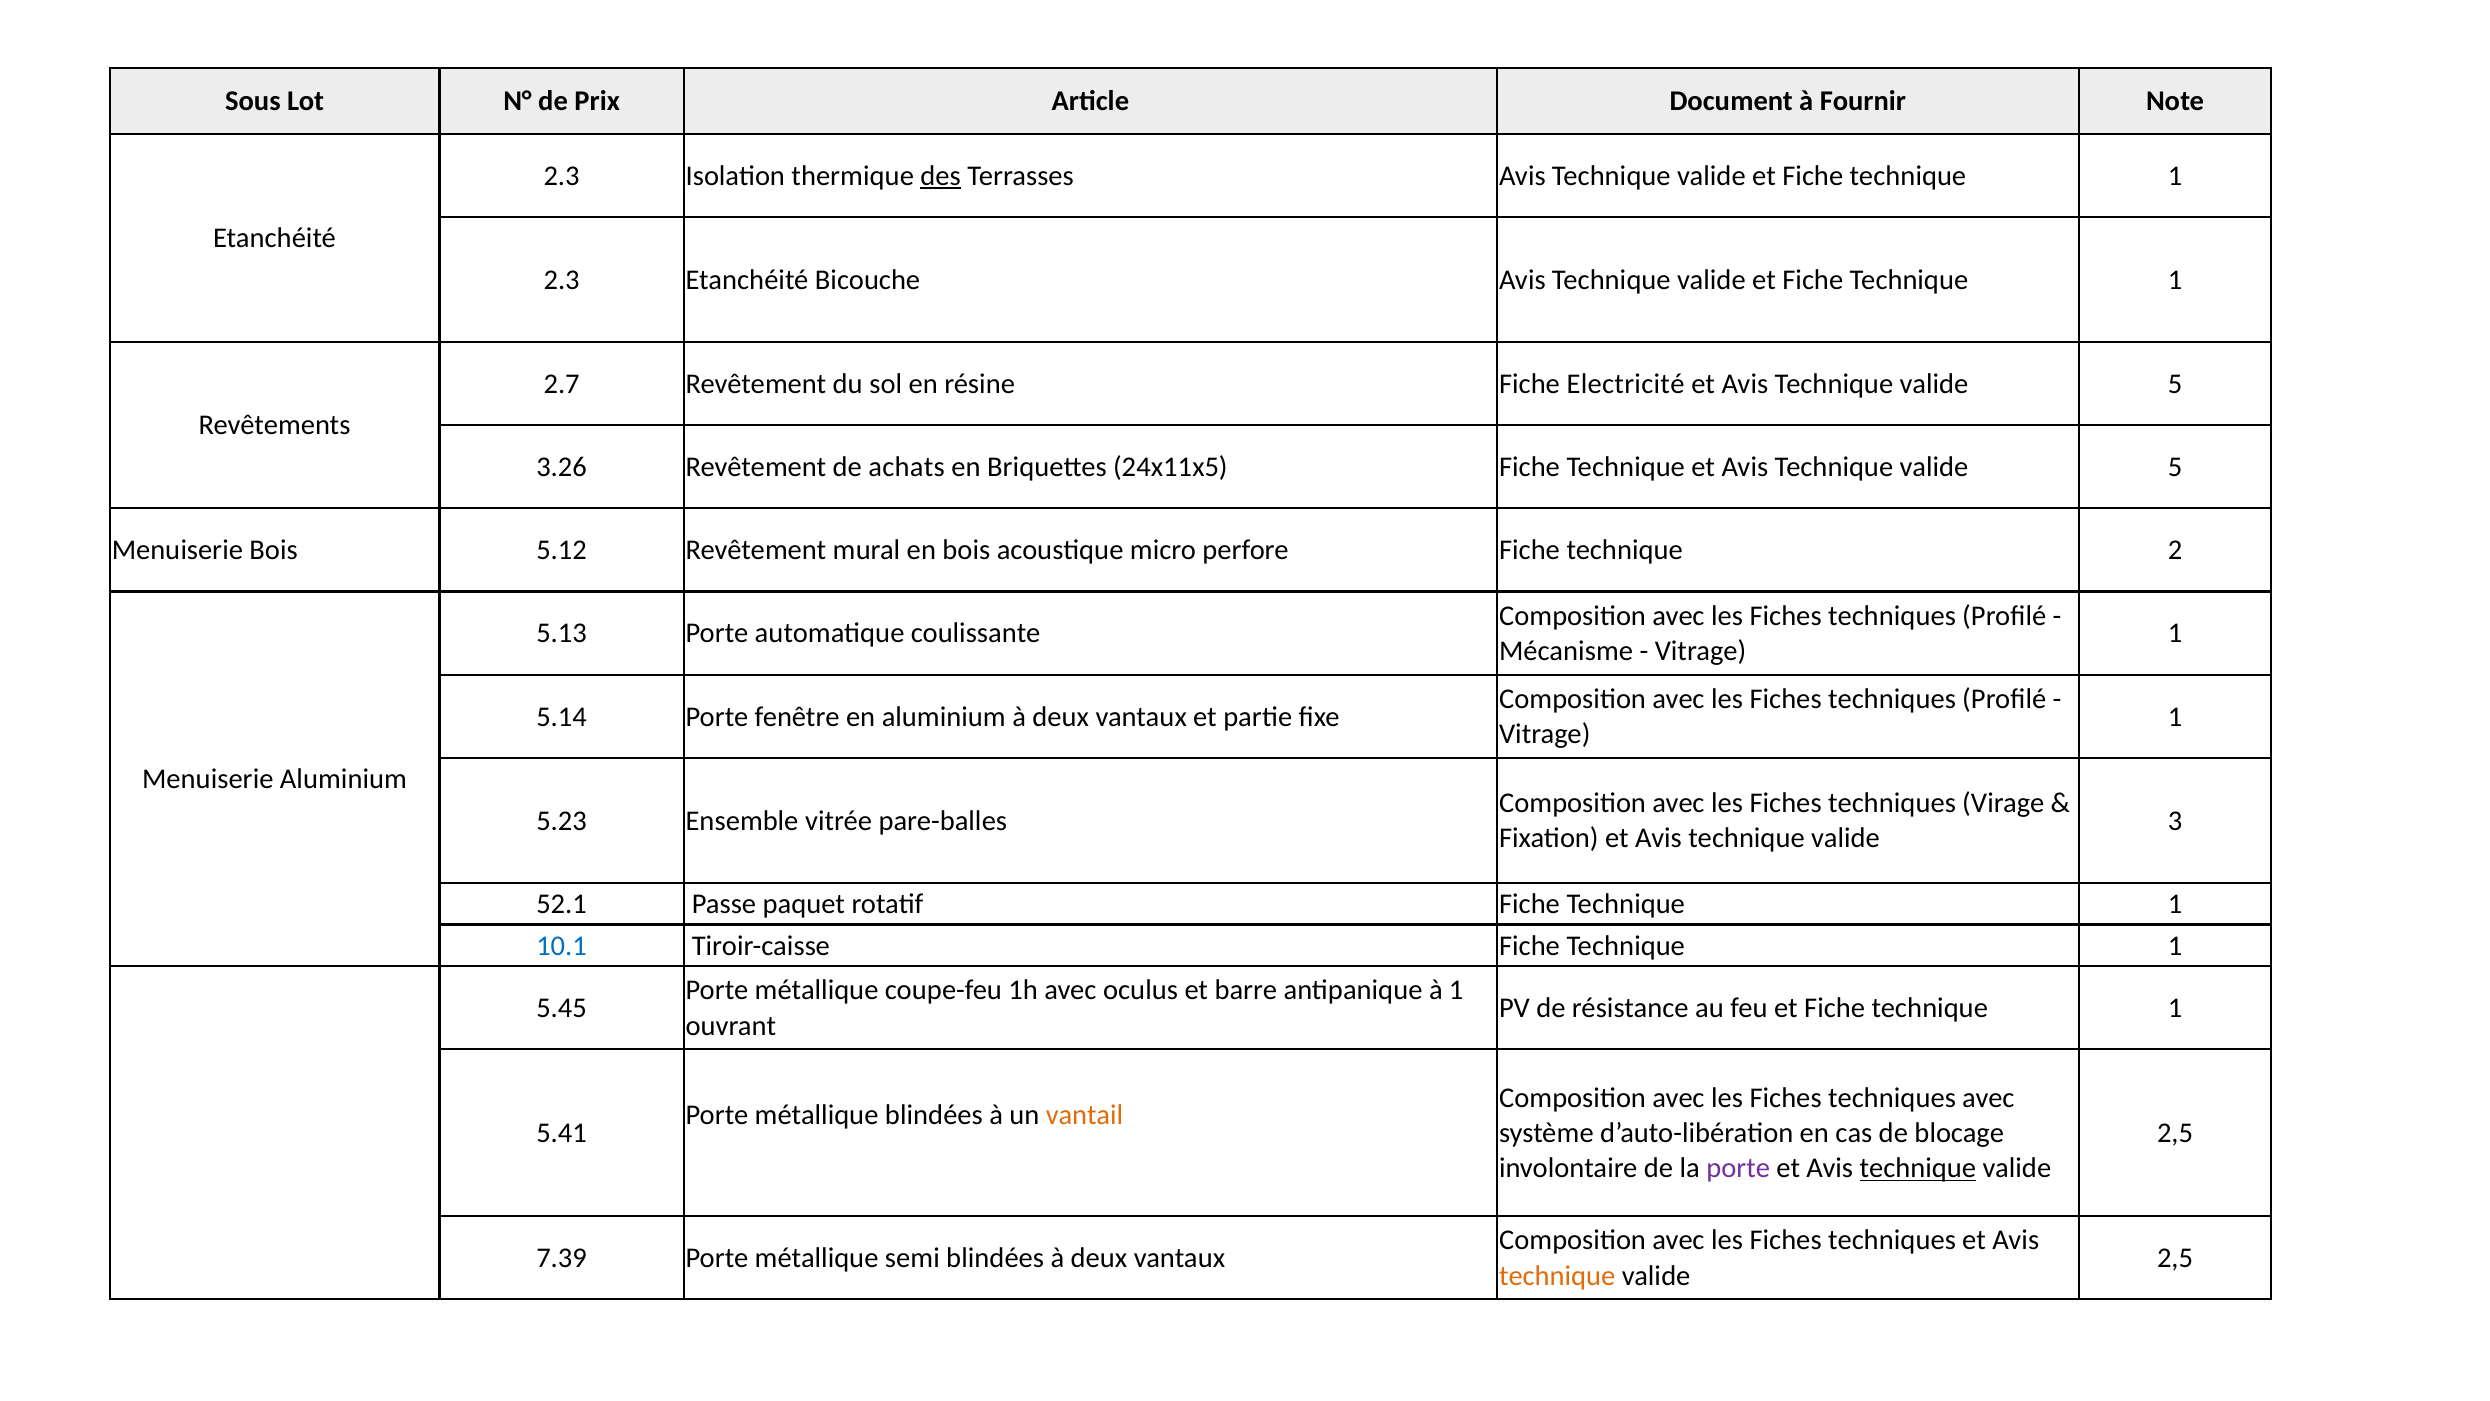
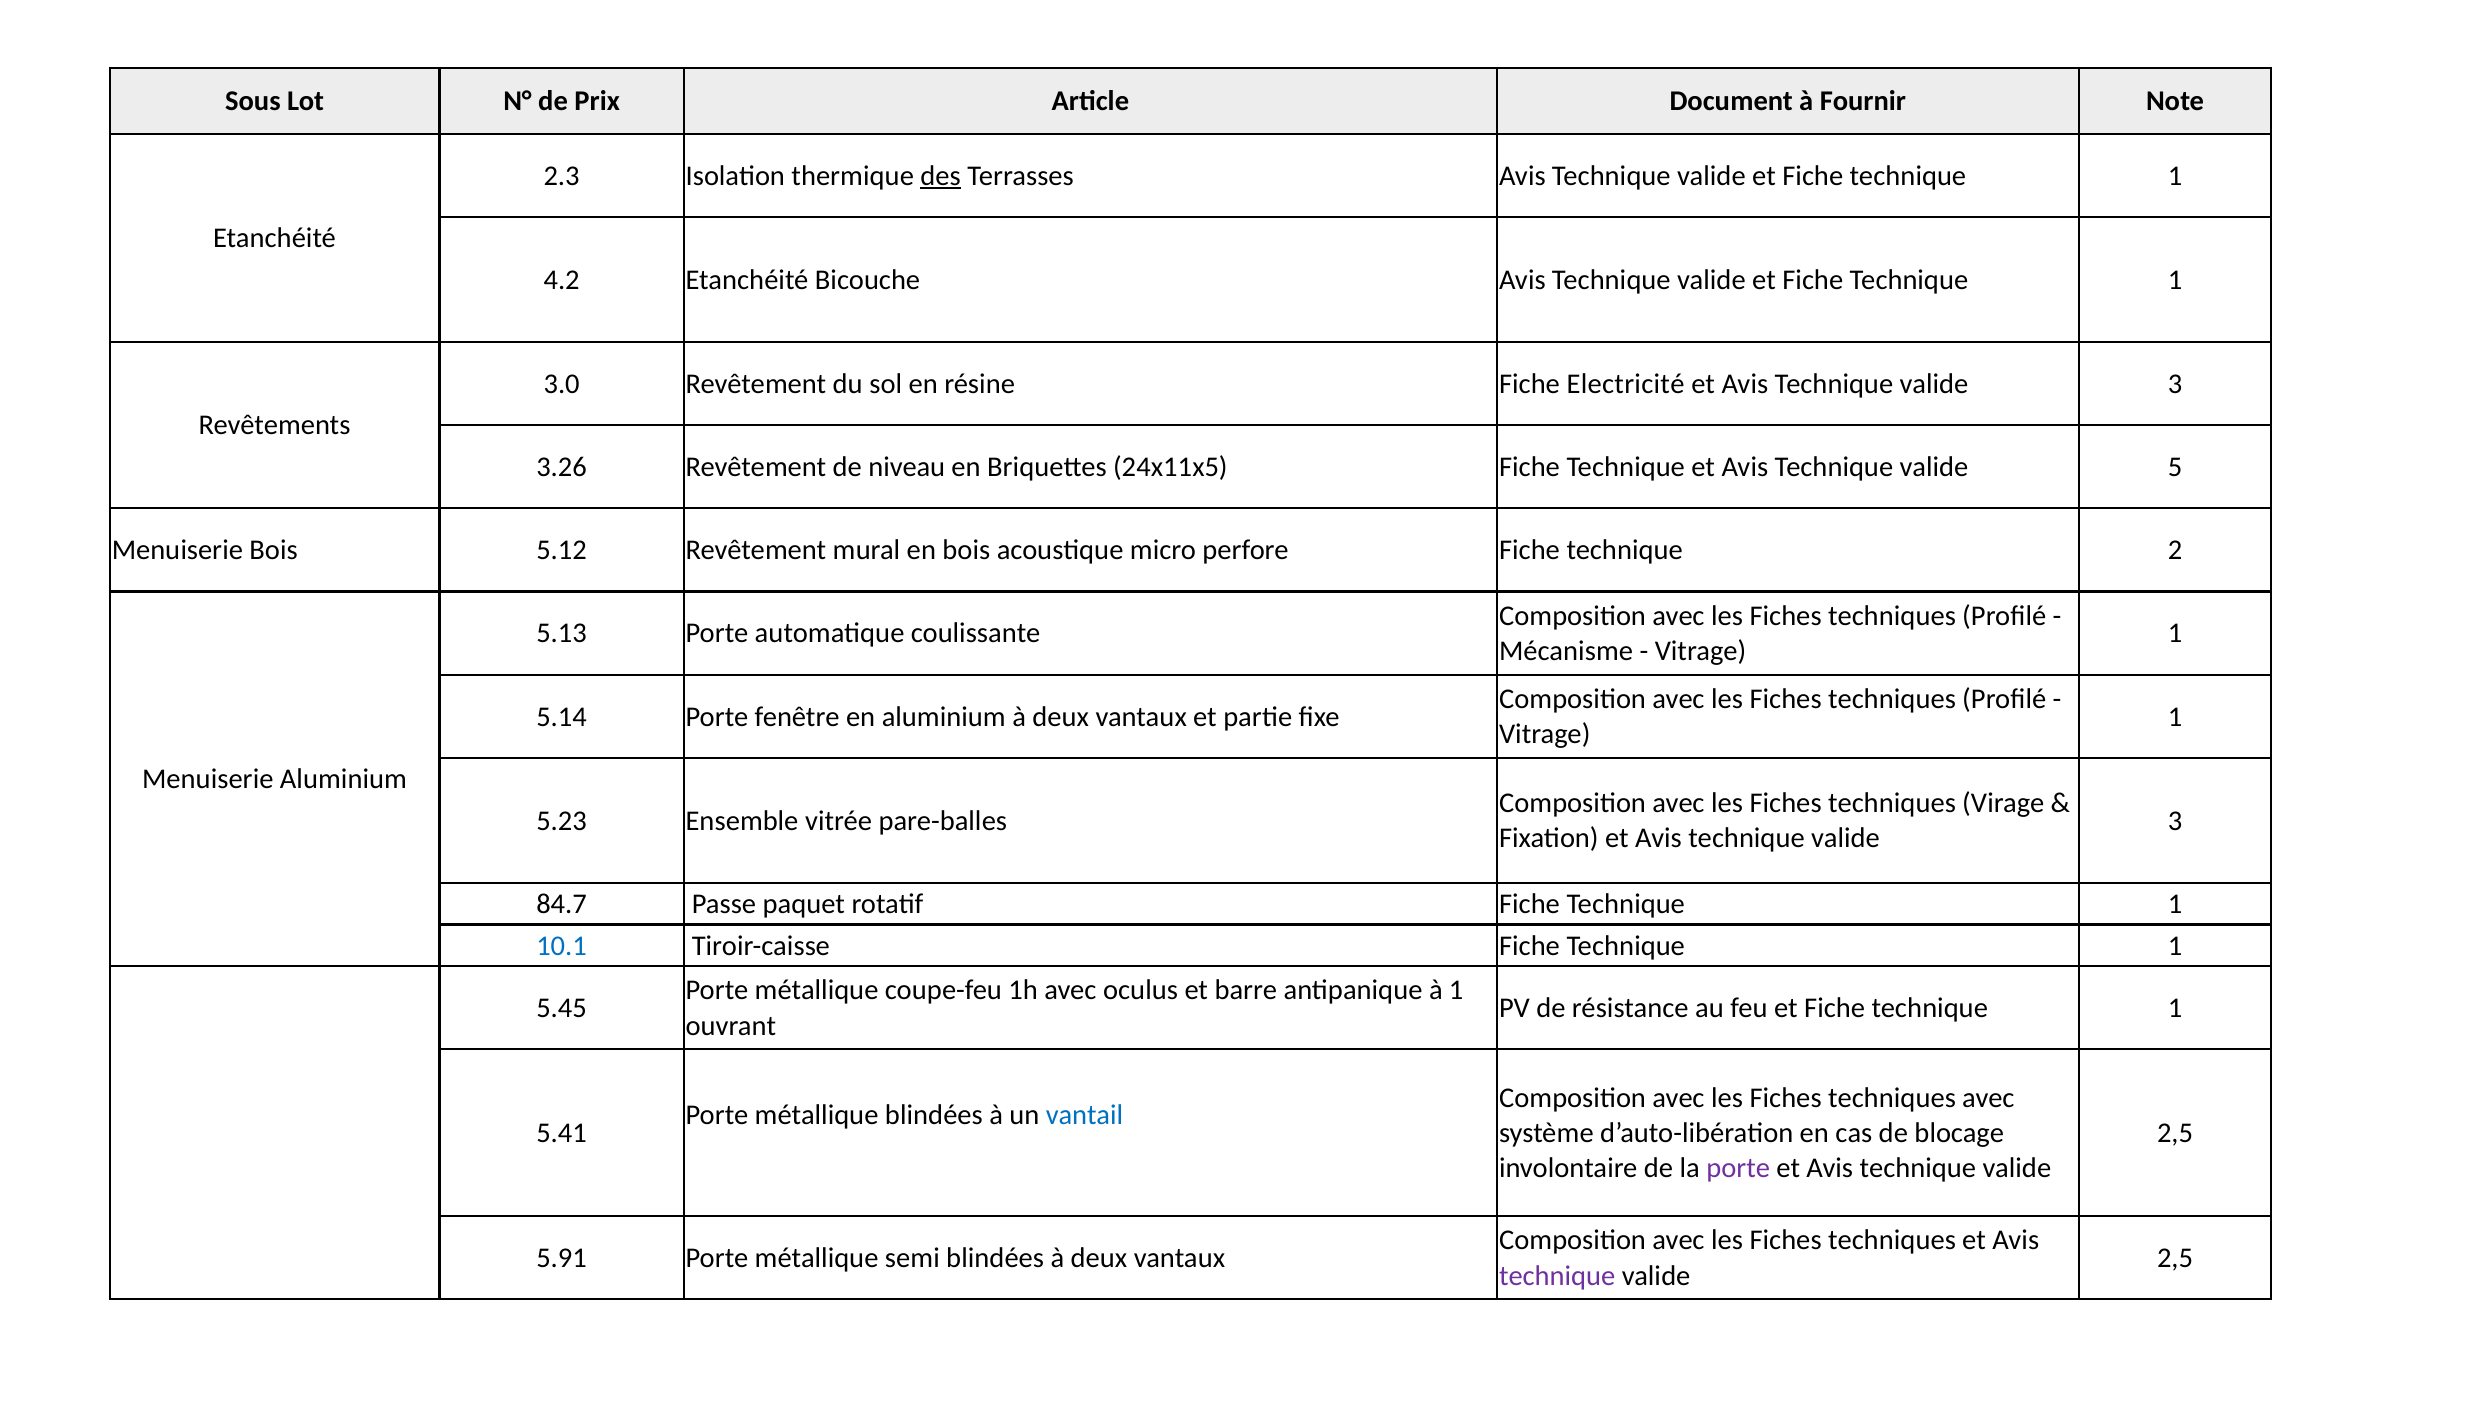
2.3 at (562, 280): 2.3 -> 4.2
2.7: 2.7 -> 3.0
5 at (2175, 384): 5 -> 3
achats: achats -> niveau
52.1: 52.1 -> 84.7
vantail colour: orange -> blue
technique at (1918, 1168) underline: present -> none
7.39: 7.39 -> 5.91
technique at (1557, 1275) colour: orange -> purple
